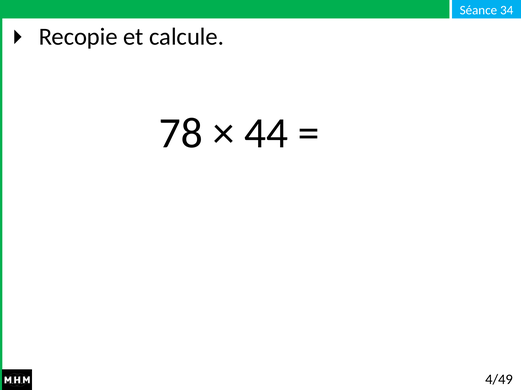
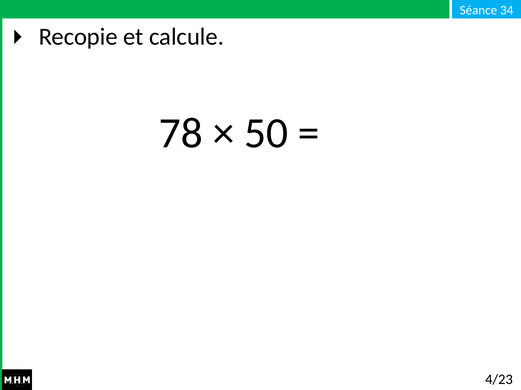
44: 44 -> 50
4/49: 4/49 -> 4/23
